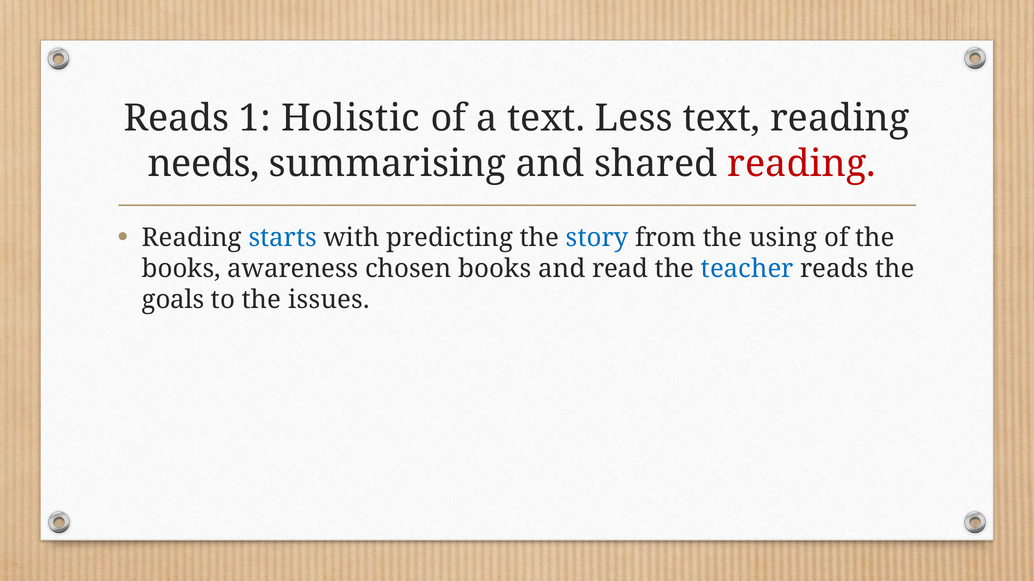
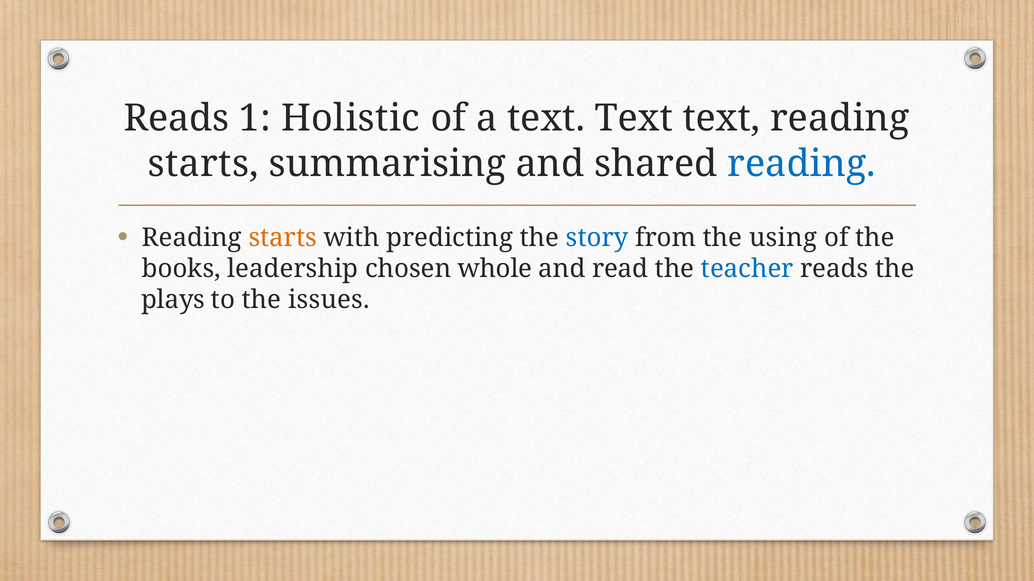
a text Less: Less -> Text
needs at (204, 164): needs -> starts
reading at (802, 164) colour: red -> blue
starts at (283, 238) colour: blue -> orange
awareness: awareness -> leadership
chosen books: books -> whole
goals: goals -> plays
